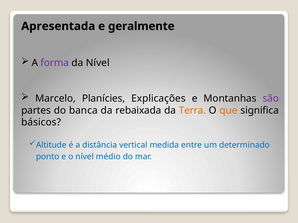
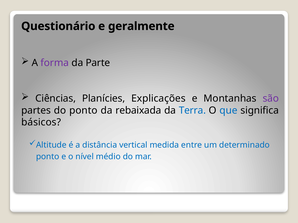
Apresentada: Apresentada -> Questionário
da Nível: Nível -> Parte
Marcelo: Marcelo -> Ciências
do banca: banca -> ponto
Terra colour: orange -> blue
que colour: orange -> blue
